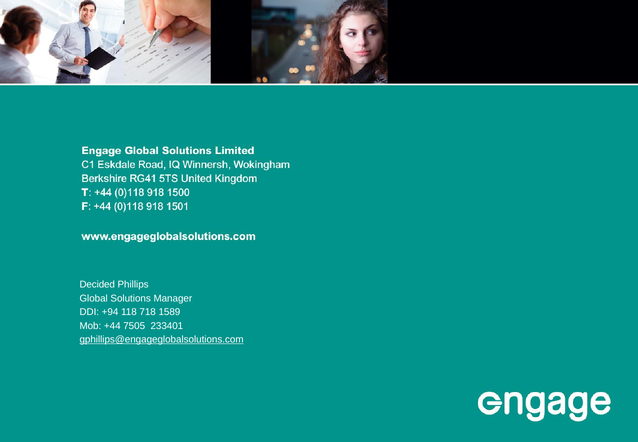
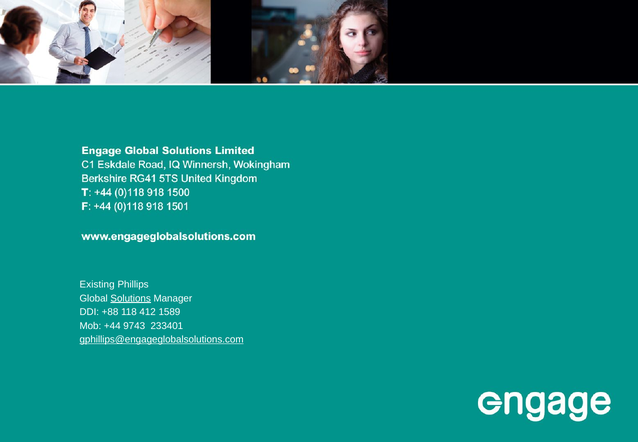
Decided: Decided -> Existing
Solutions underline: none -> present
+94: +94 -> +88
718: 718 -> 412
7505: 7505 -> 9743
